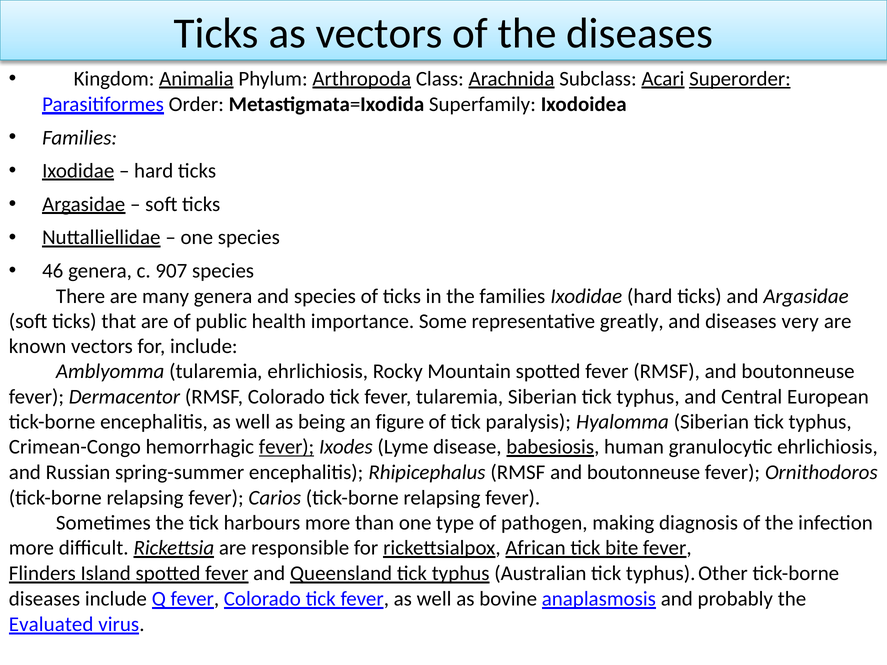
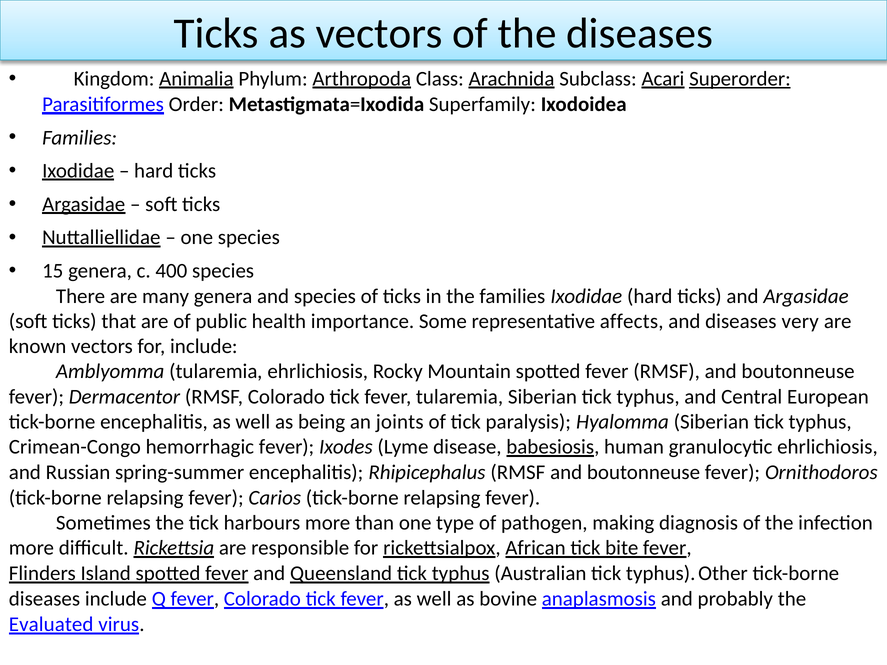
46: 46 -> 15
907: 907 -> 400
greatly: greatly -> affects
figure: figure -> joints
fever at (287, 447) underline: present -> none
